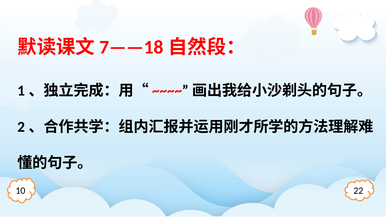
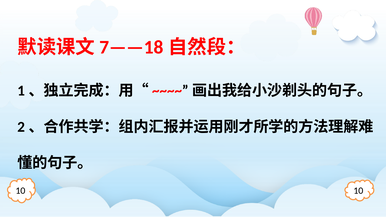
10 22: 22 -> 10
